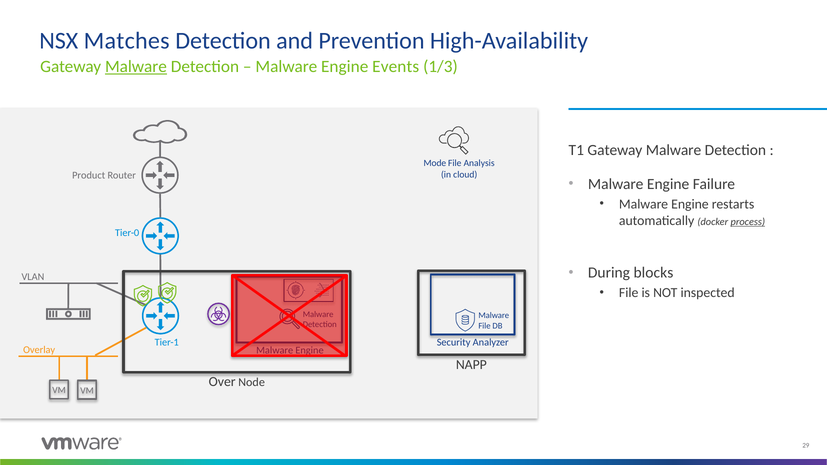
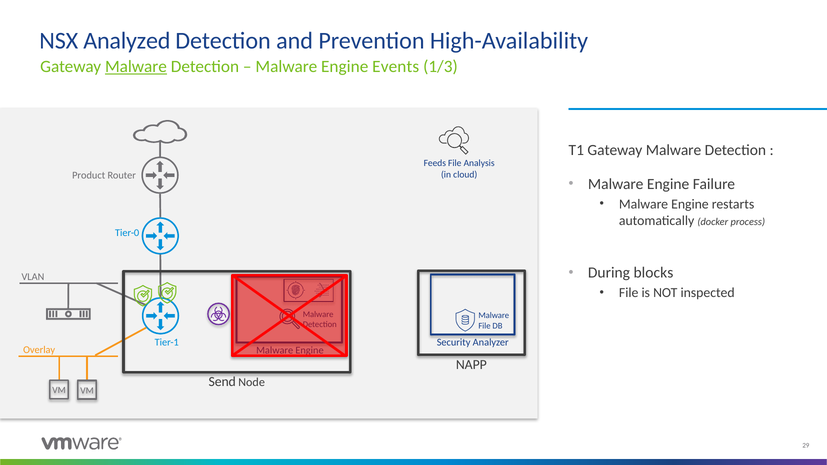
Matches: Matches -> Analyzed
Mode: Mode -> Feeds
process underline: present -> none
Over: Over -> Send
